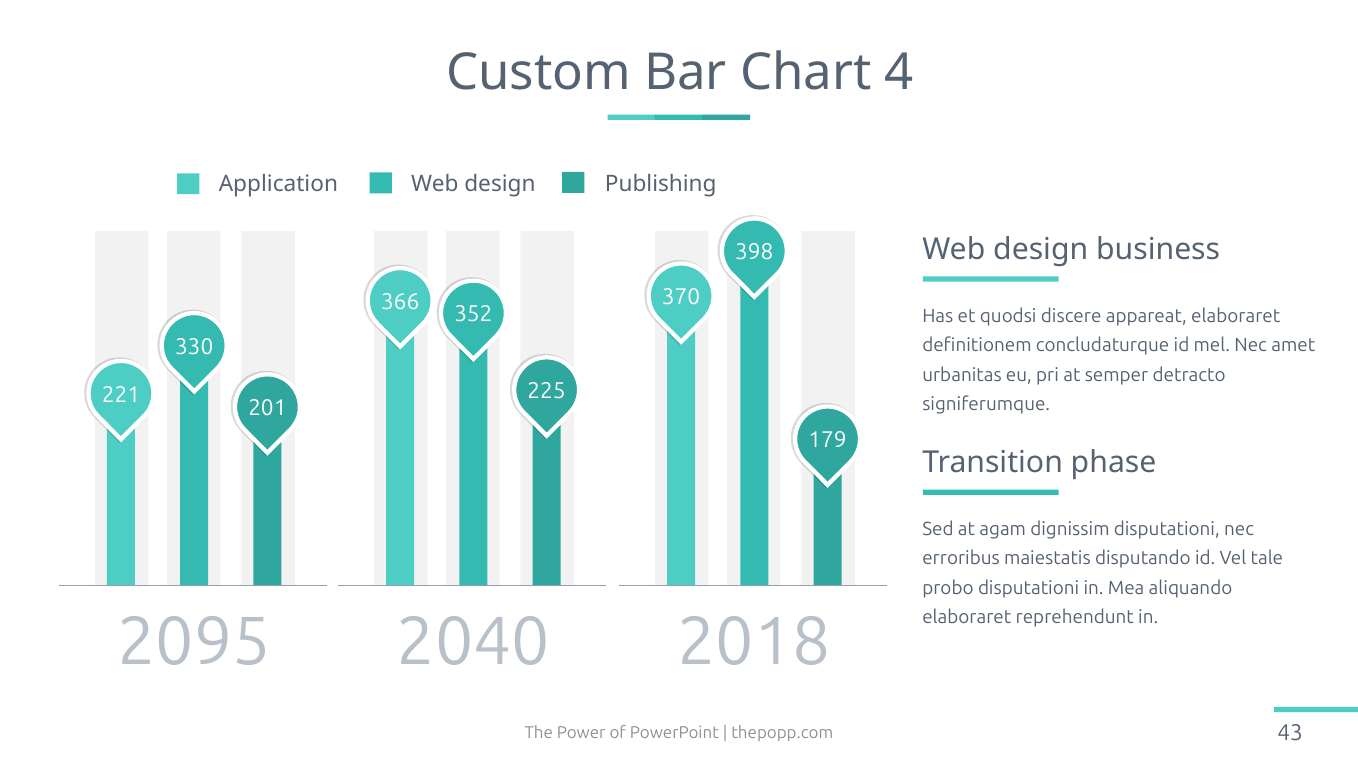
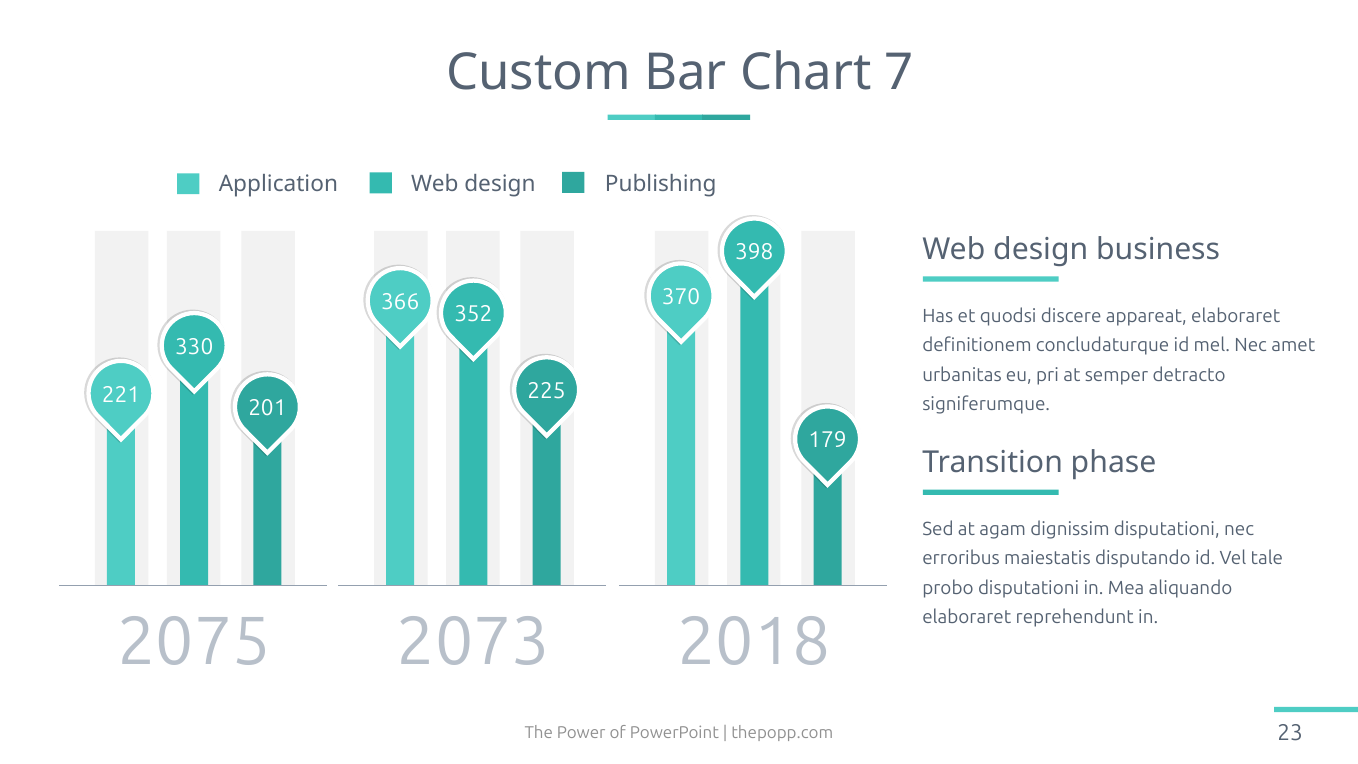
4: 4 -> 7
2095: 2095 -> 2075
2040: 2040 -> 2073
43: 43 -> 23
